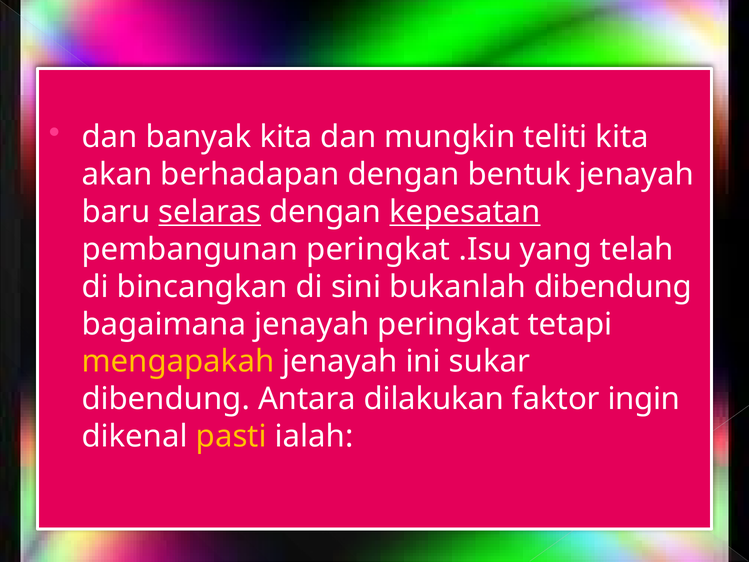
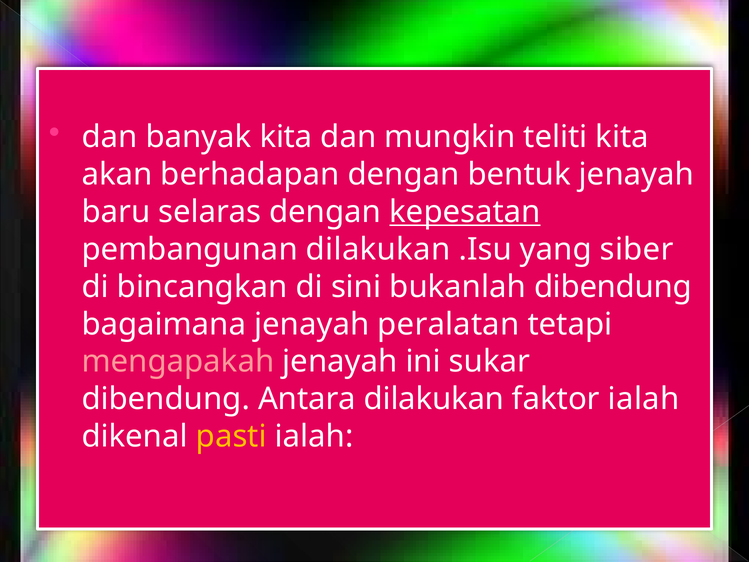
selaras underline: present -> none
pembangunan peringkat: peringkat -> dilakukan
telah: telah -> siber
jenayah peringkat: peringkat -> peralatan
mengapakah colour: yellow -> pink
faktor ingin: ingin -> ialah
